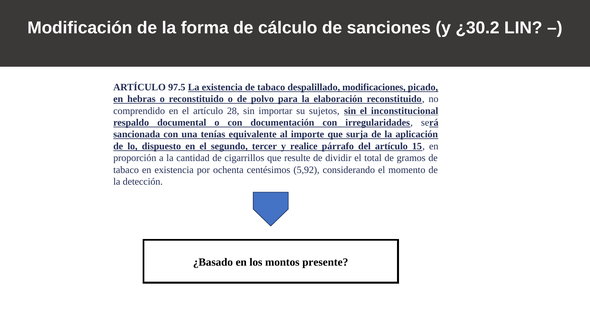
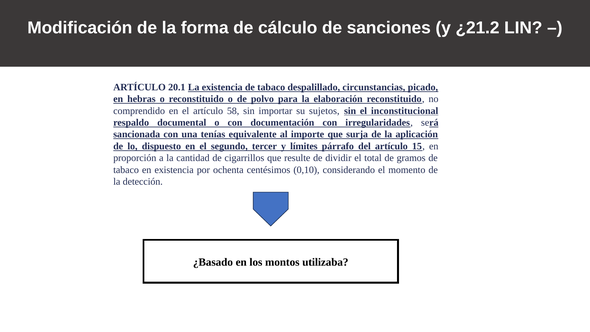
¿30.2: ¿30.2 -> ¿21.2
97.5: 97.5 -> 20.1
modificaciones: modificaciones -> circunstancias
28: 28 -> 58
realice: realice -> límites
5,92: 5,92 -> 0,10
presente: presente -> utilizaba
